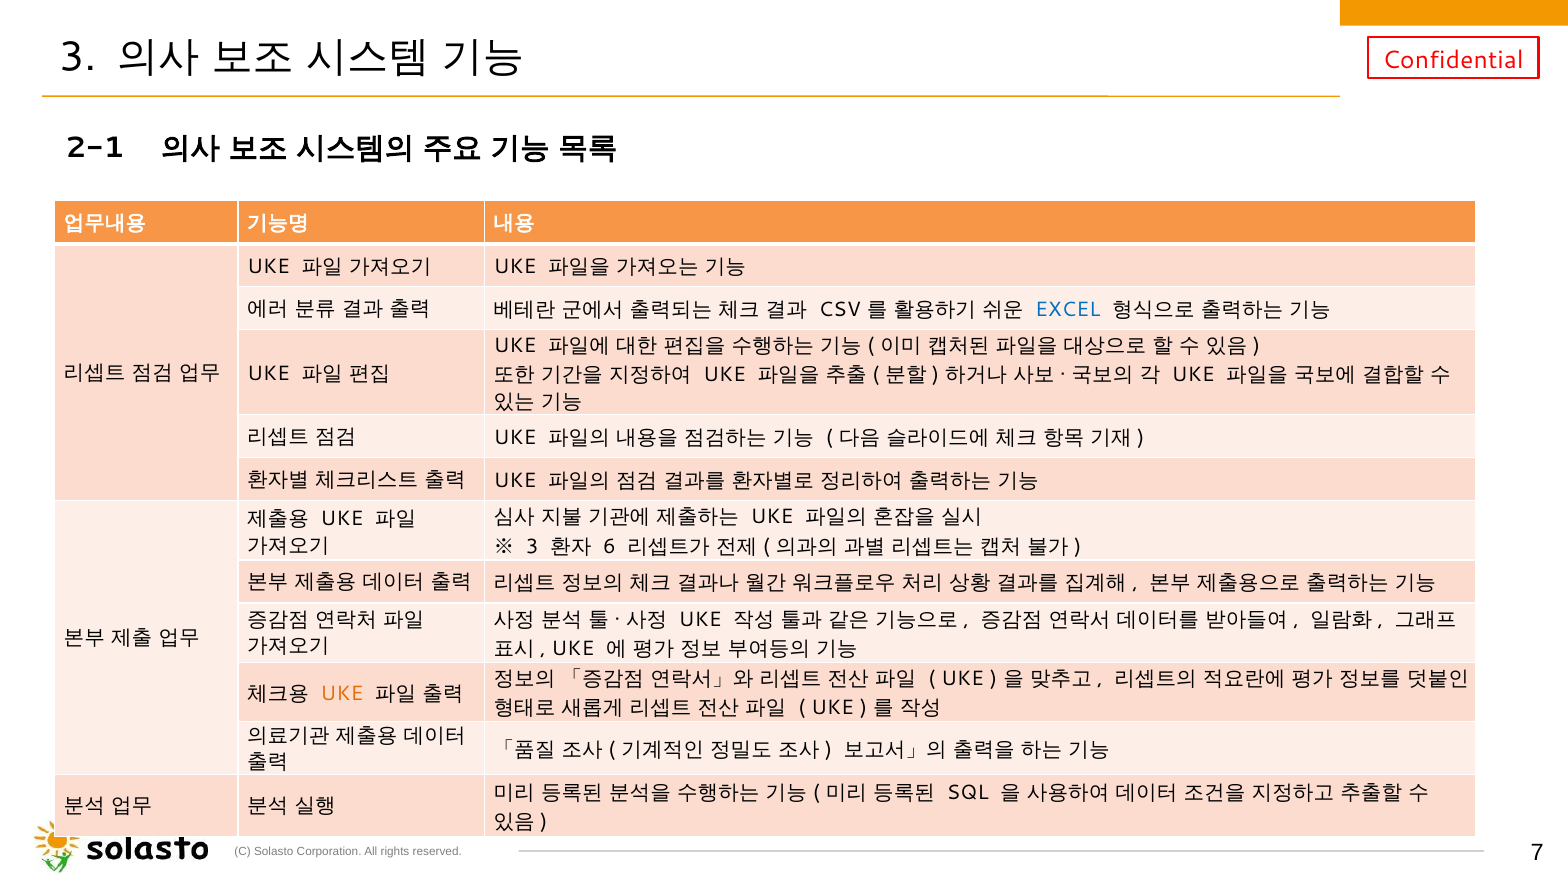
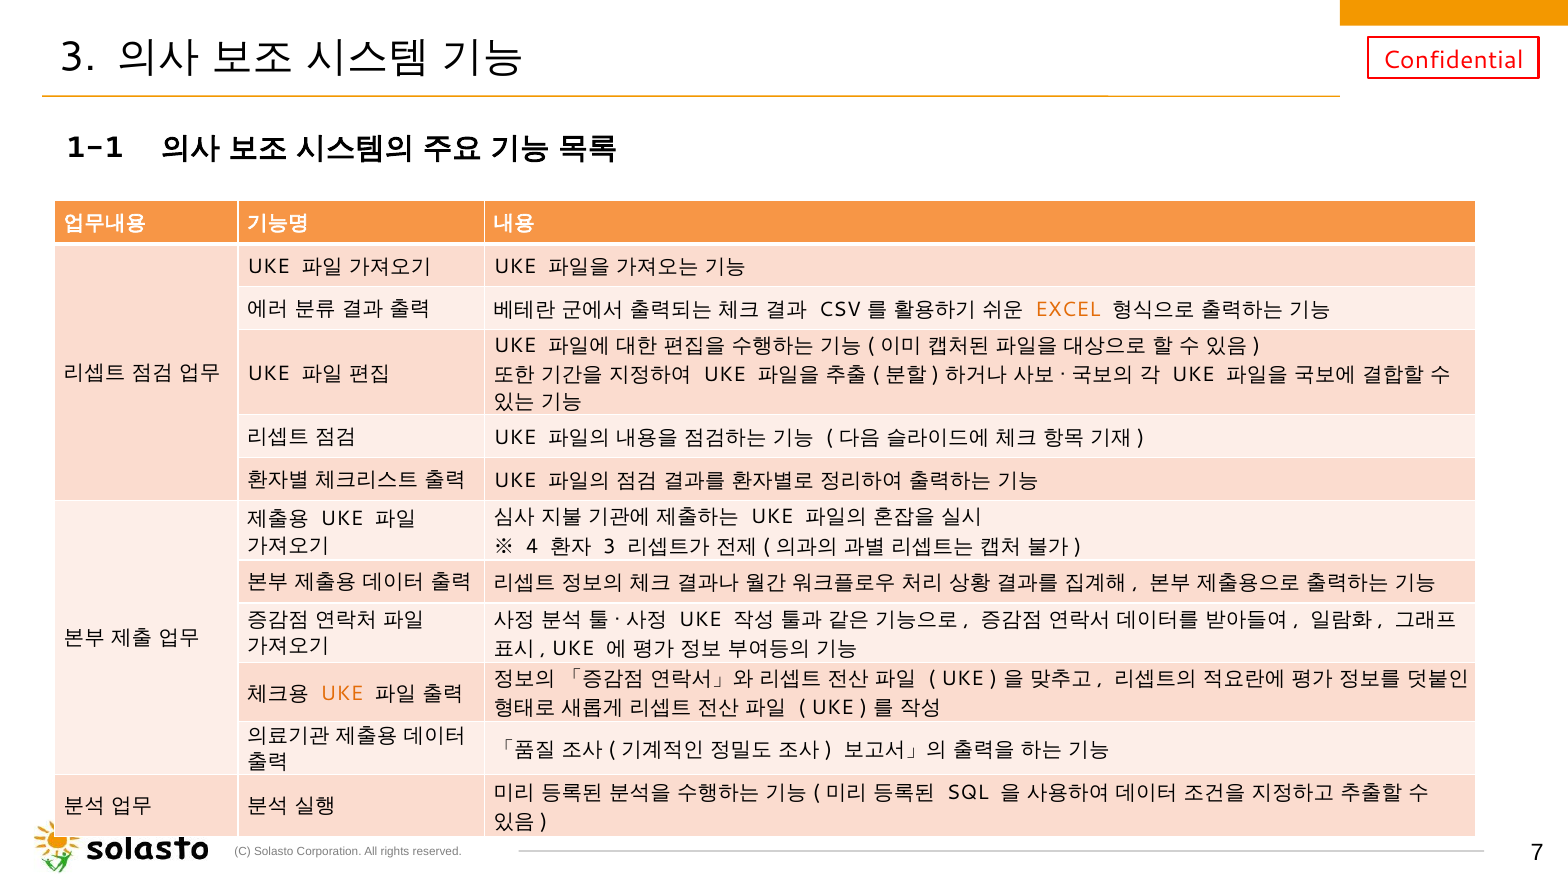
2-1: 2-1 -> 1-1
EXCEL colour: blue -> orange
3 at (532, 546): 3 -> 4
6 at (609, 546): 6 -> 3
